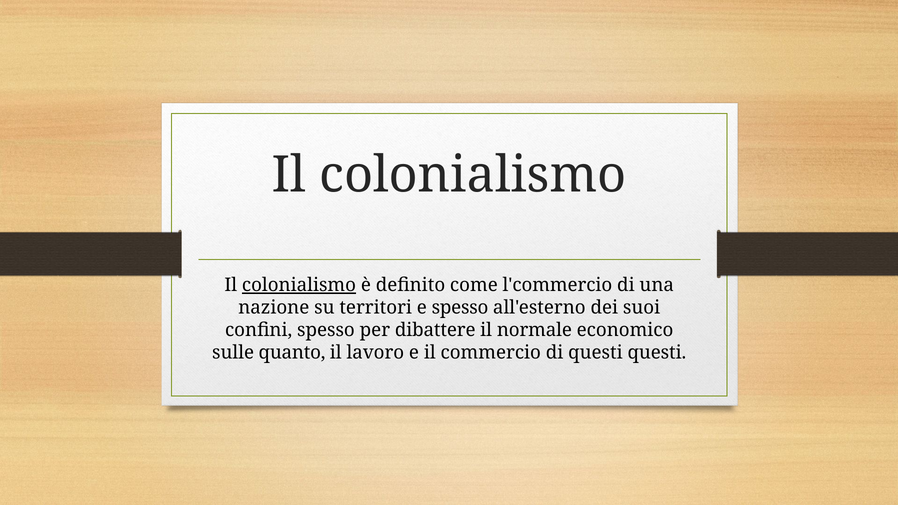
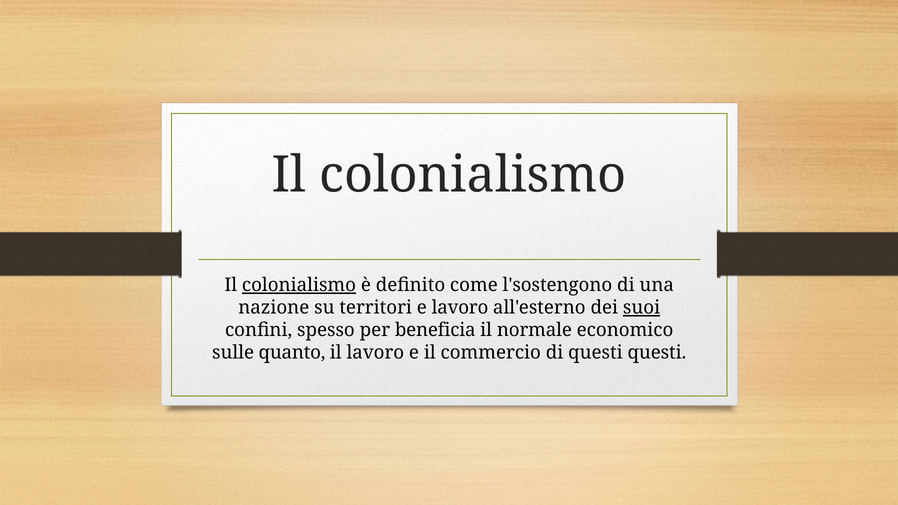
l'commercio: l'commercio -> l'sostengono
e spesso: spesso -> lavoro
suoi underline: none -> present
dibattere: dibattere -> beneficia
